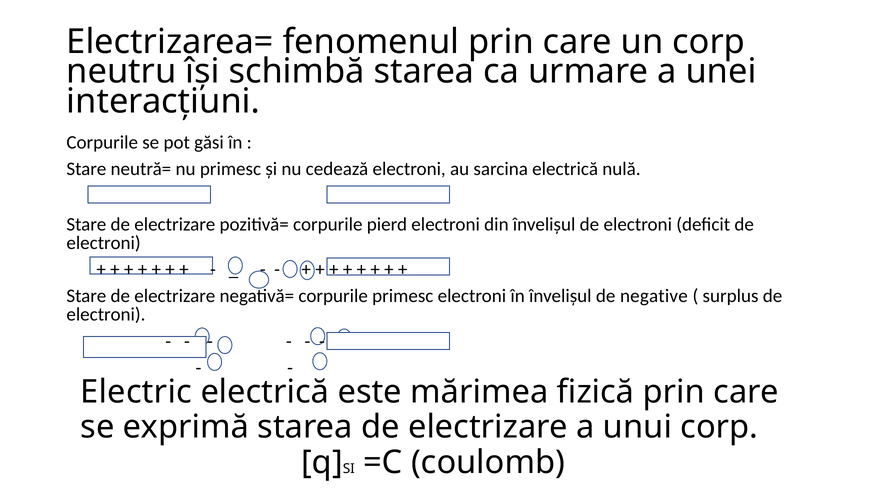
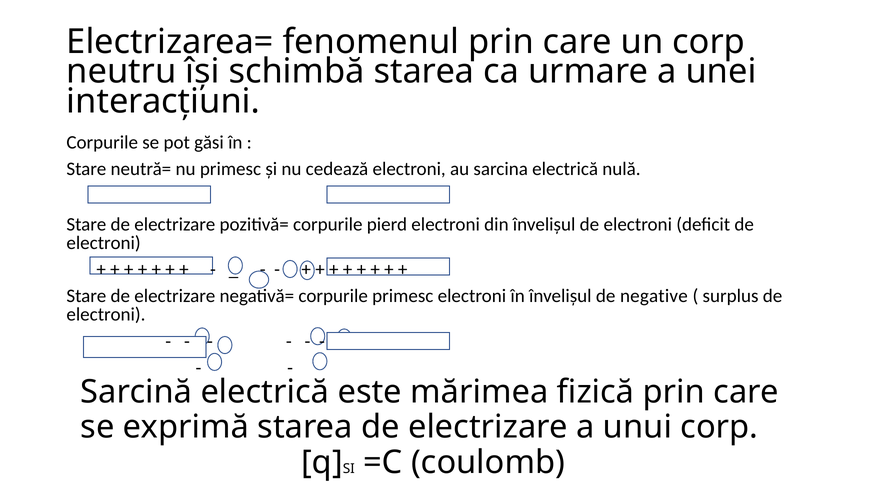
Electric: Electric -> Sarcină
